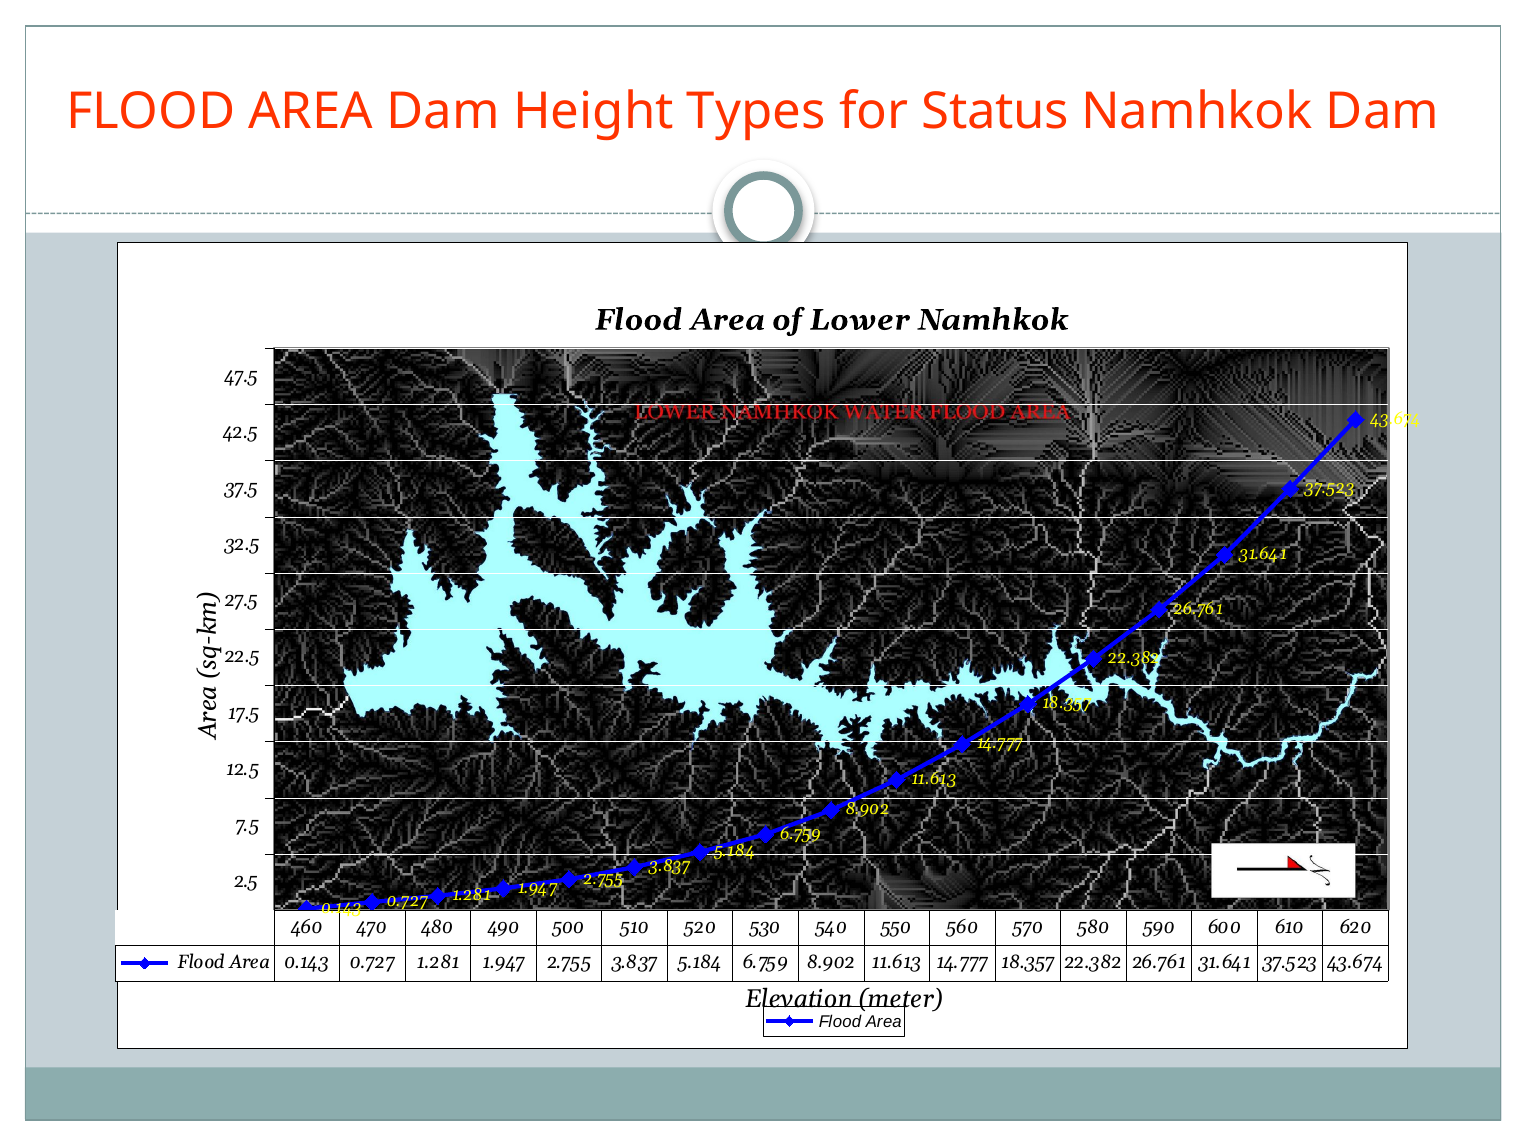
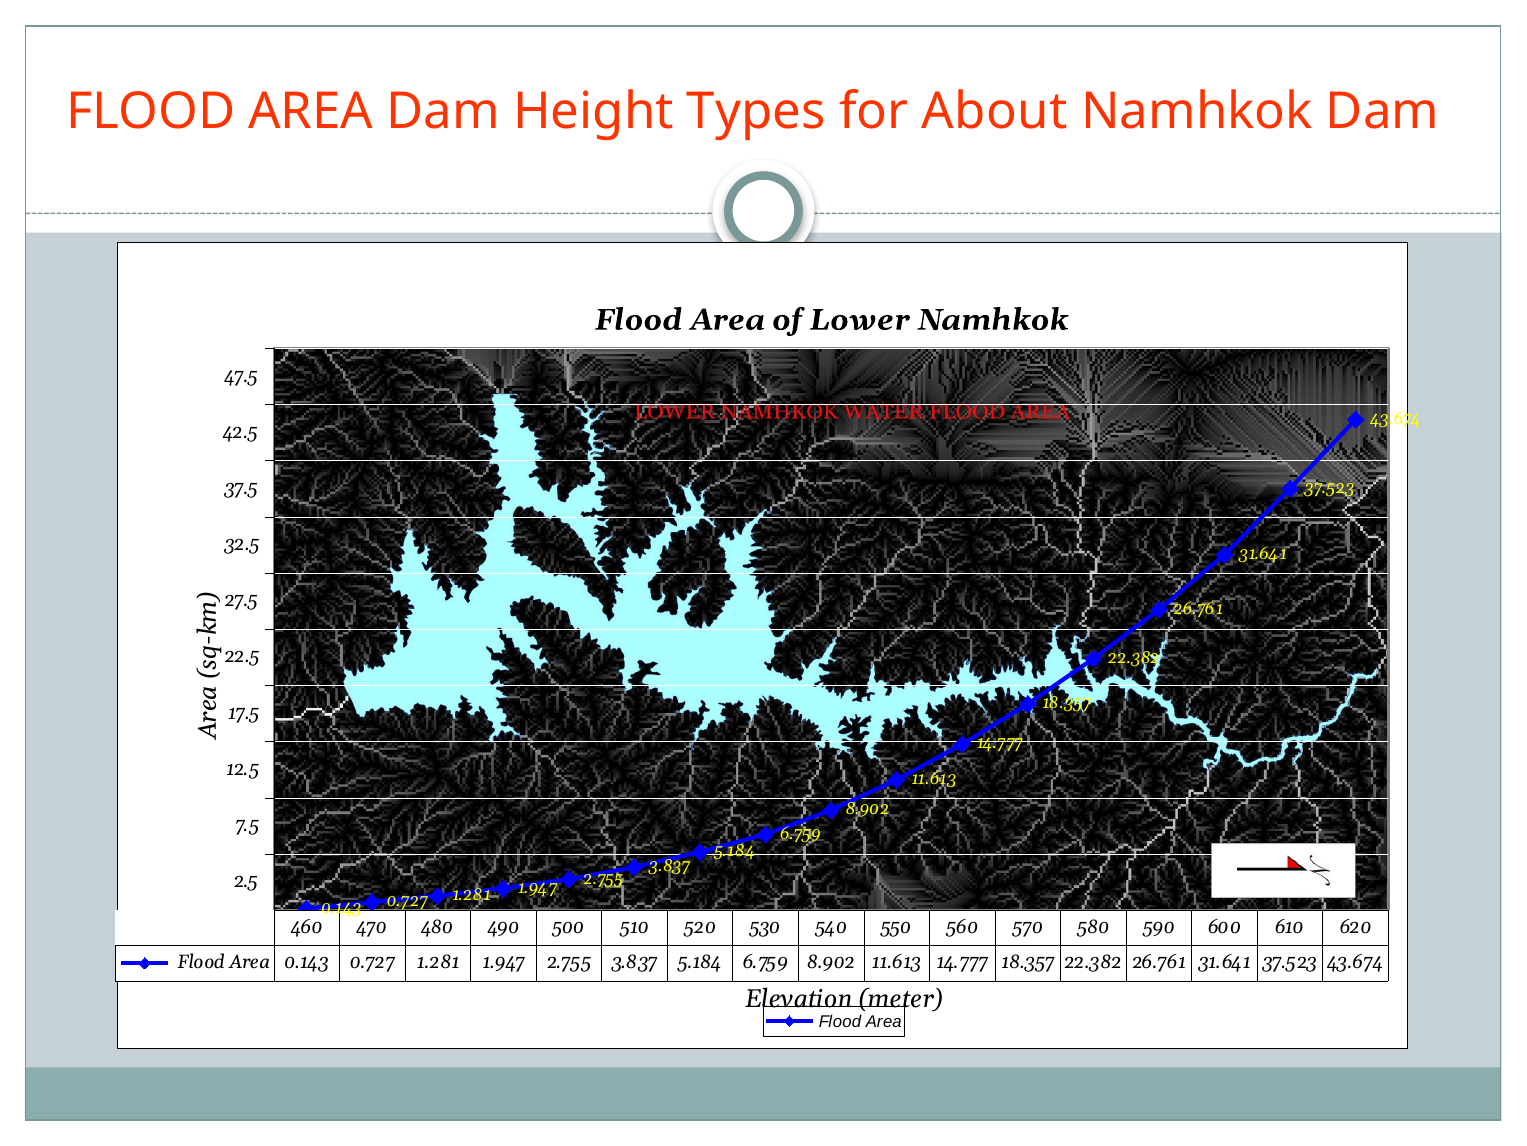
Status: Status -> About
